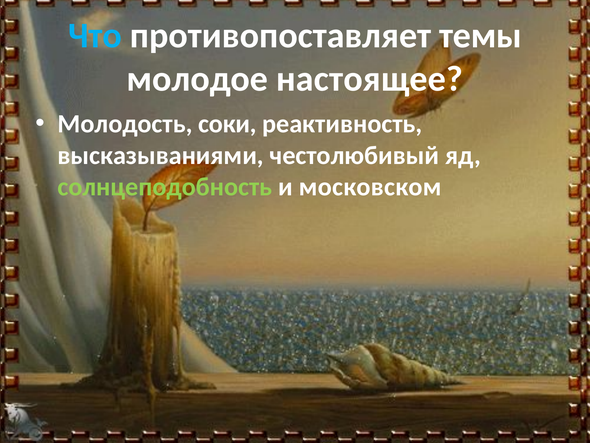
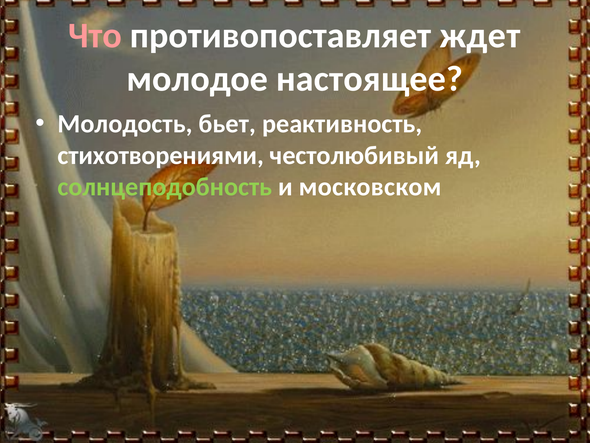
Что colour: light blue -> pink
темы: темы -> ждет
соки: соки -> бьет
высказываниями: высказываниями -> стихотворениями
